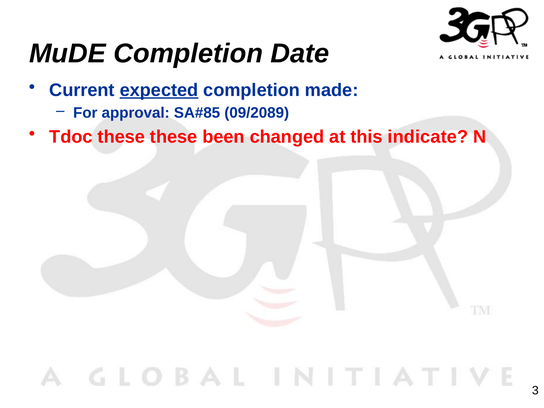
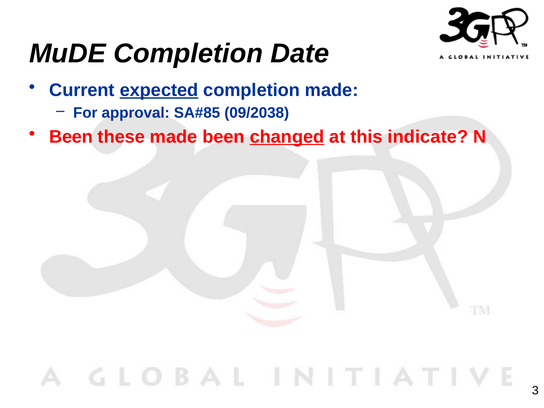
09/2089: 09/2089 -> 09/2038
Tdoc at (71, 137): Tdoc -> Been
these these: these -> made
changed underline: none -> present
